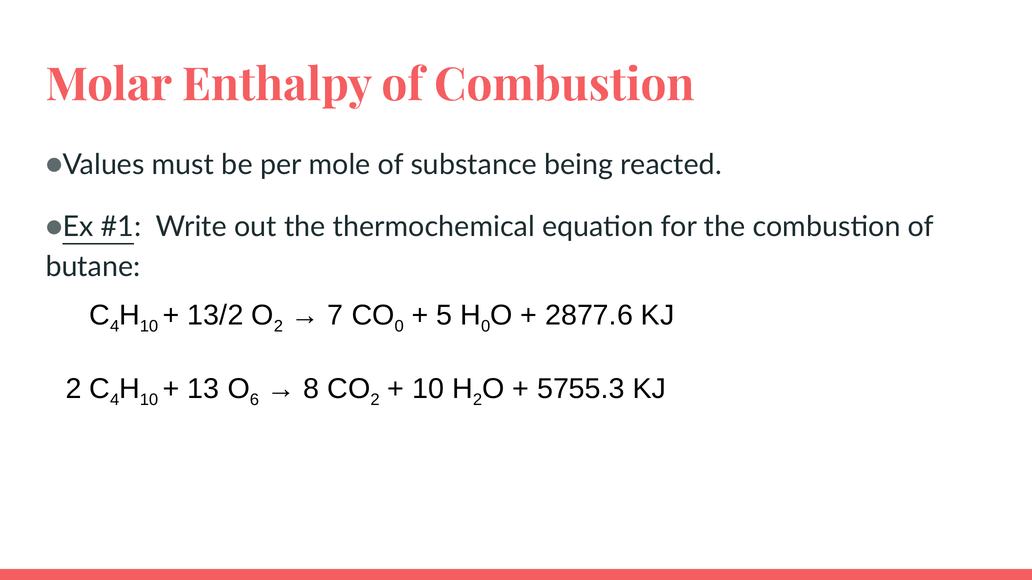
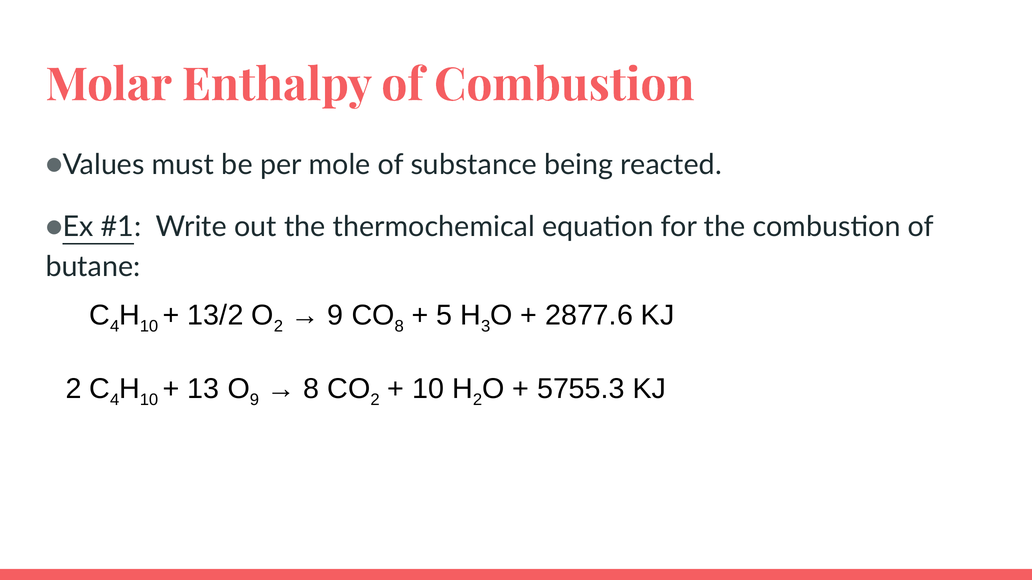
7 at (335, 315): 7 -> 9
0 at (399, 327): 0 -> 8
0 at (486, 327): 0 -> 3
6 at (254, 400): 6 -> 9
